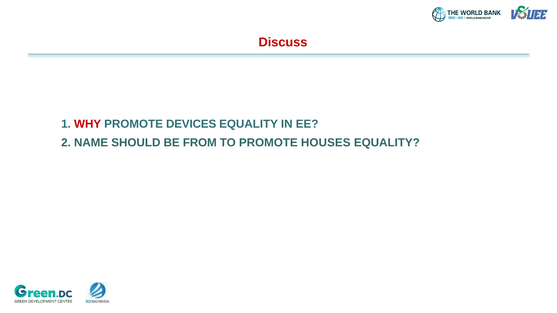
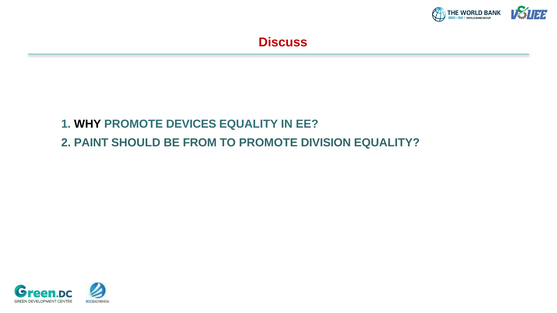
WHY colour: red -> black
NAME: NAME -> PAINT
HOUSES: HOUSES -> DIVISION
